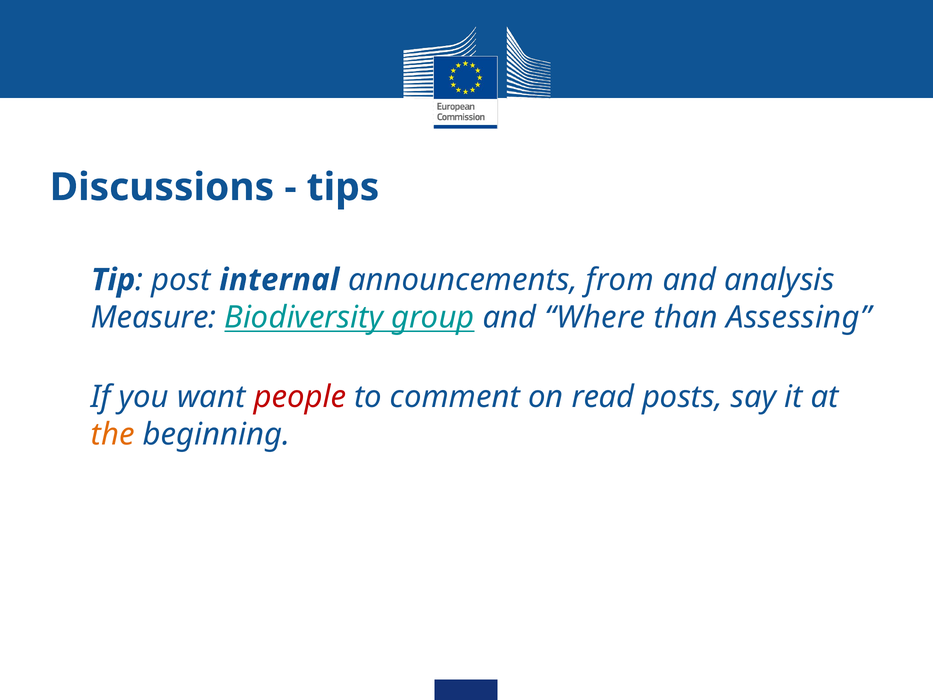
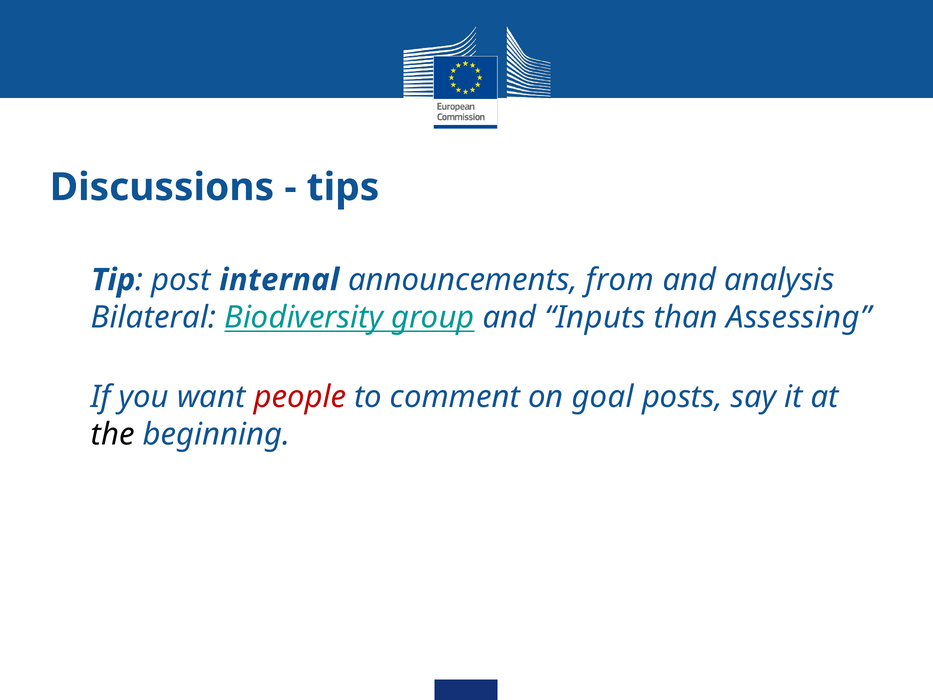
Measure: Measure -> Bilateral
Where: Where -> Inputs
read: read -> goal
the colour: orange -> black
